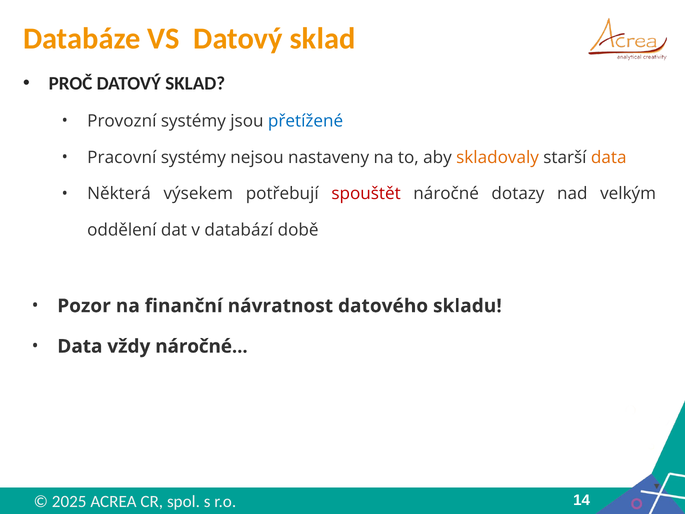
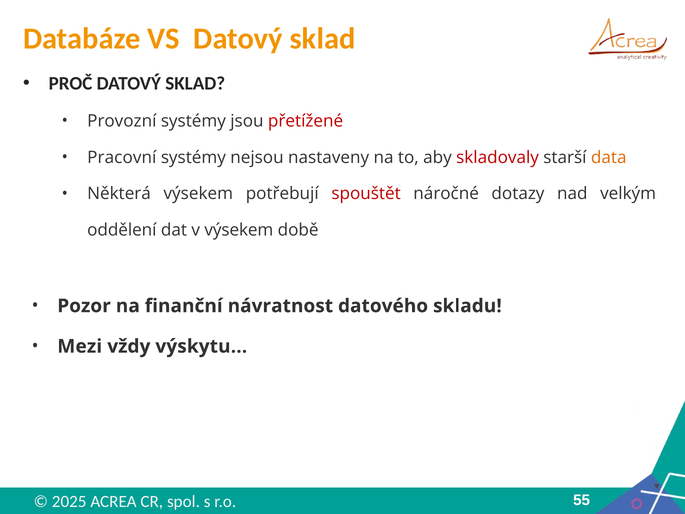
přetížené colour: blue -> red
skladovaly colour: orange -> red
v databází: databází -> výsekem
Data at (80, 346): Data -> Mezi
vždy náročné: náročné -> výskytu
14: 14 -> 55
